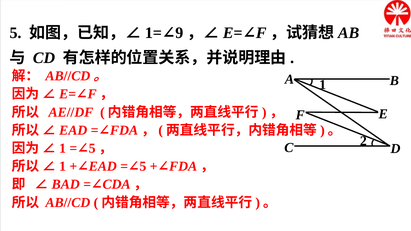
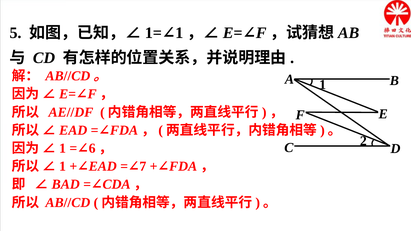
9 at (179, 33): 9 -> 1
5 at (92, 148): 5 -> 6
5 at (143, 167): 5 -> 7
